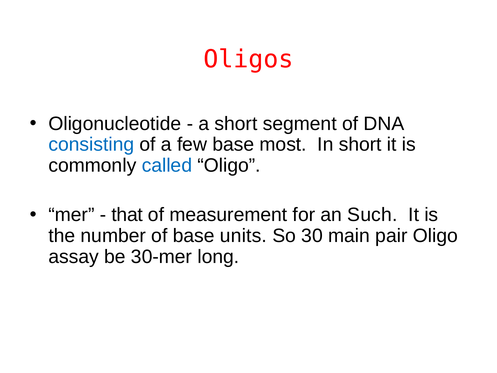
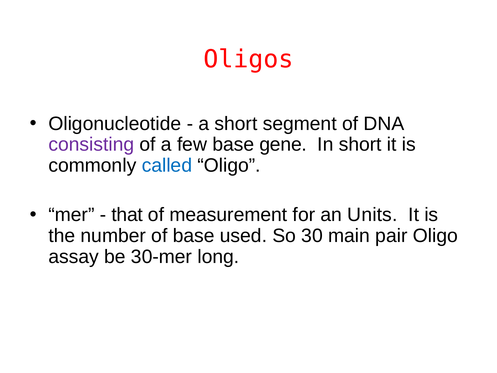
consisting colour: blue -> purple
most: most -> gene
Such: Such -> Units
units: units -> used
